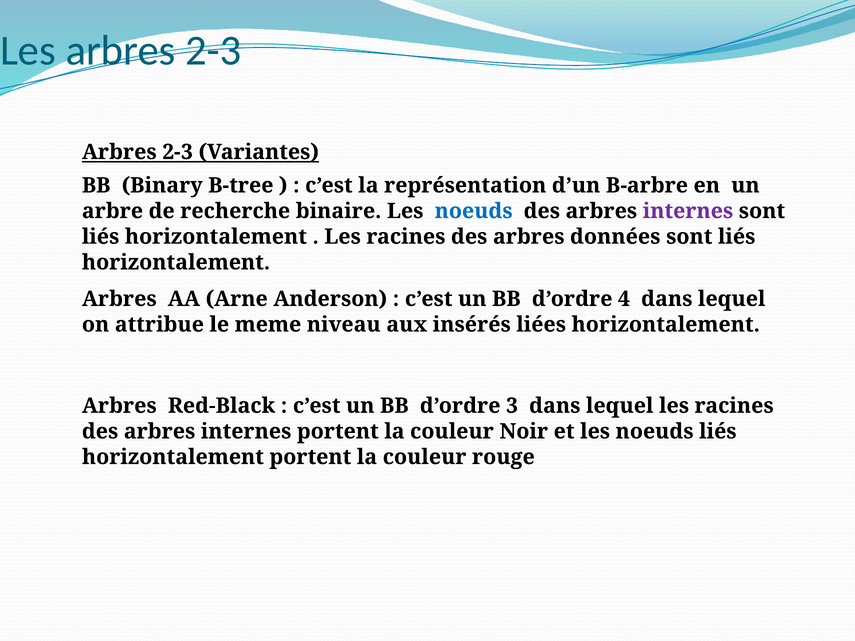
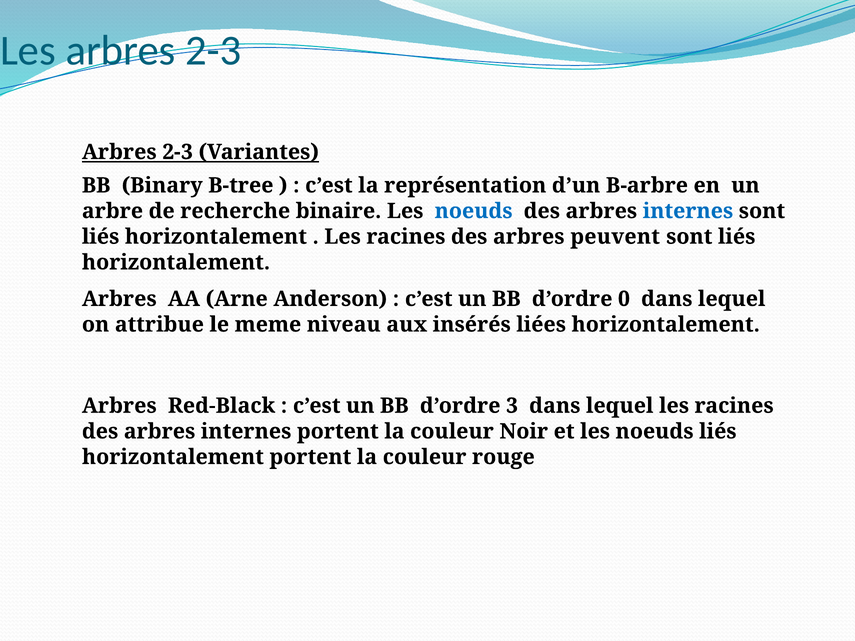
internes at (688, 211) colour: purple -> blue
données: données -> peuvent
4: 4 -> 0
